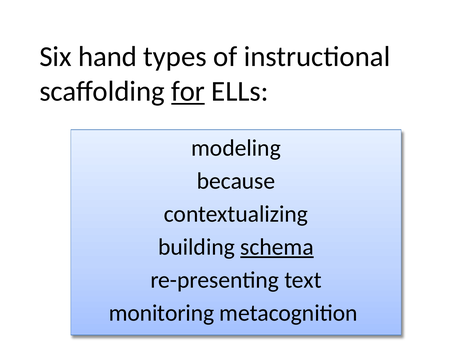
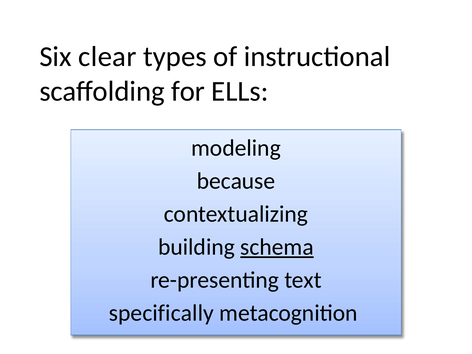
hand: hand -> clear
for underline: present -> none
monitoring: monitoring -> specifically
